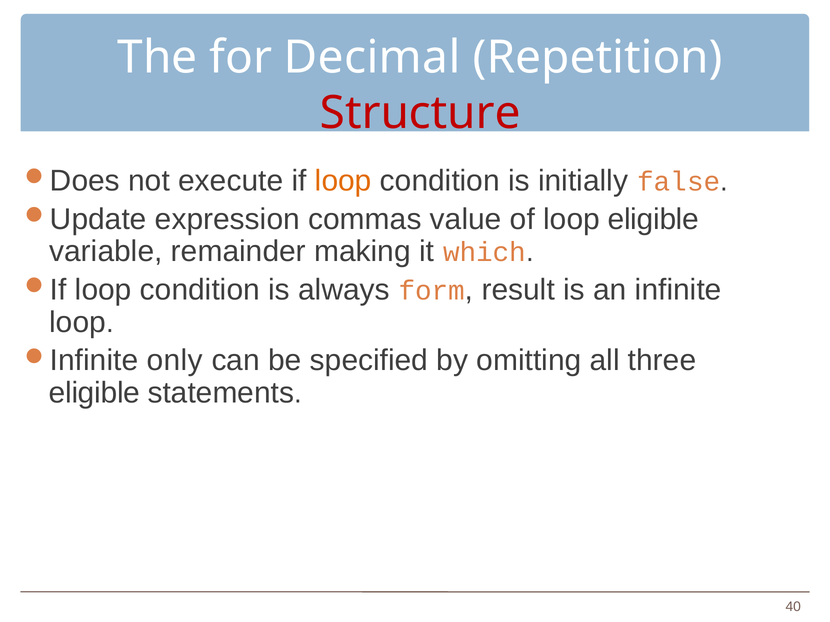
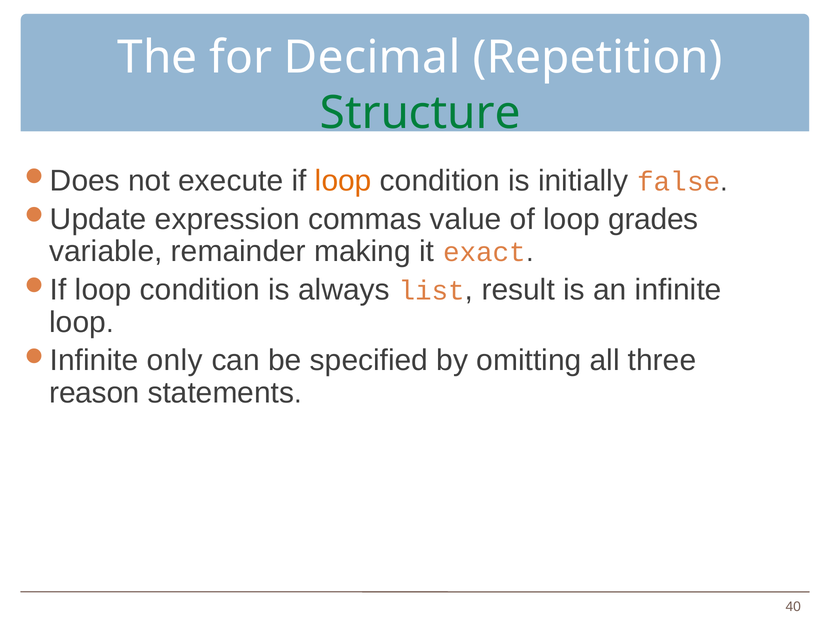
Structure colour: red -> green
loop eligible: eligible -> grades
which: which -> exact
form: form -> list
eligible at (94, 393): eligible -> reason
